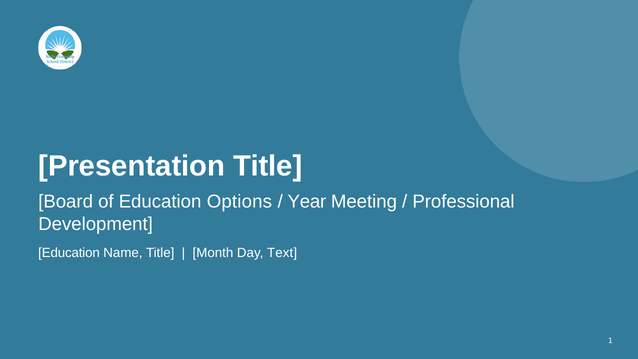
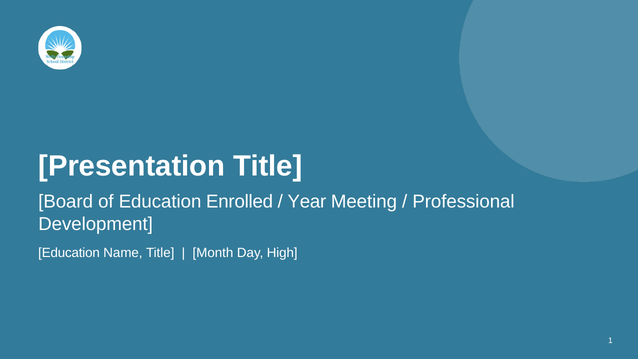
Options: Options -> Enrolled
Text: Text -> High
